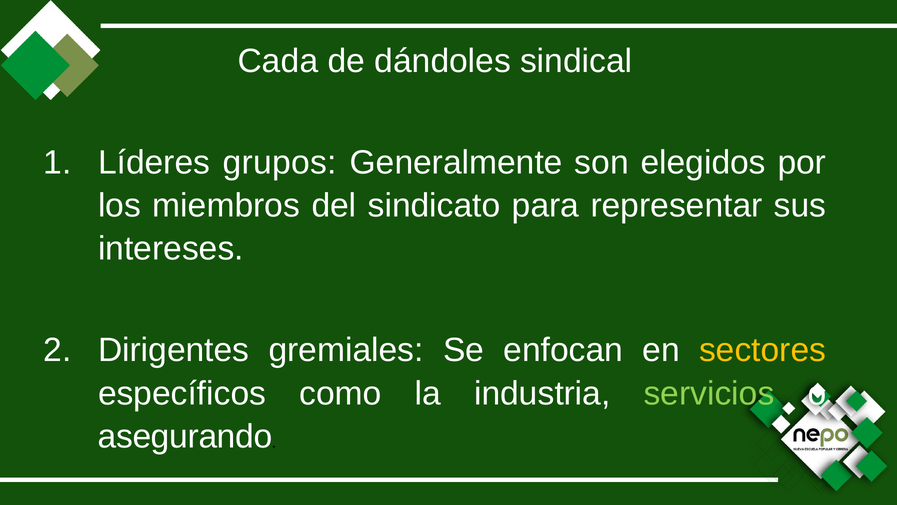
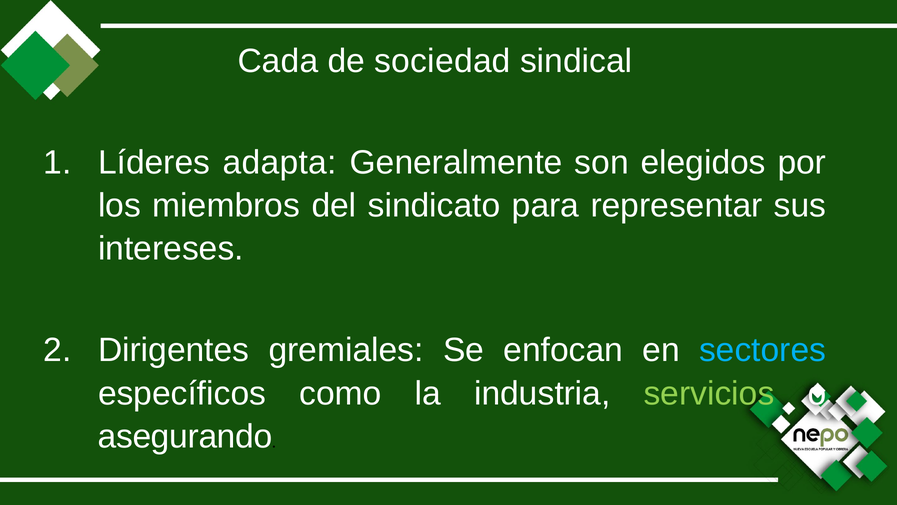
dándoles: dándoles -> sociedad
grupos: grupos -> adapta
sectores colour: yellow -> light blue
